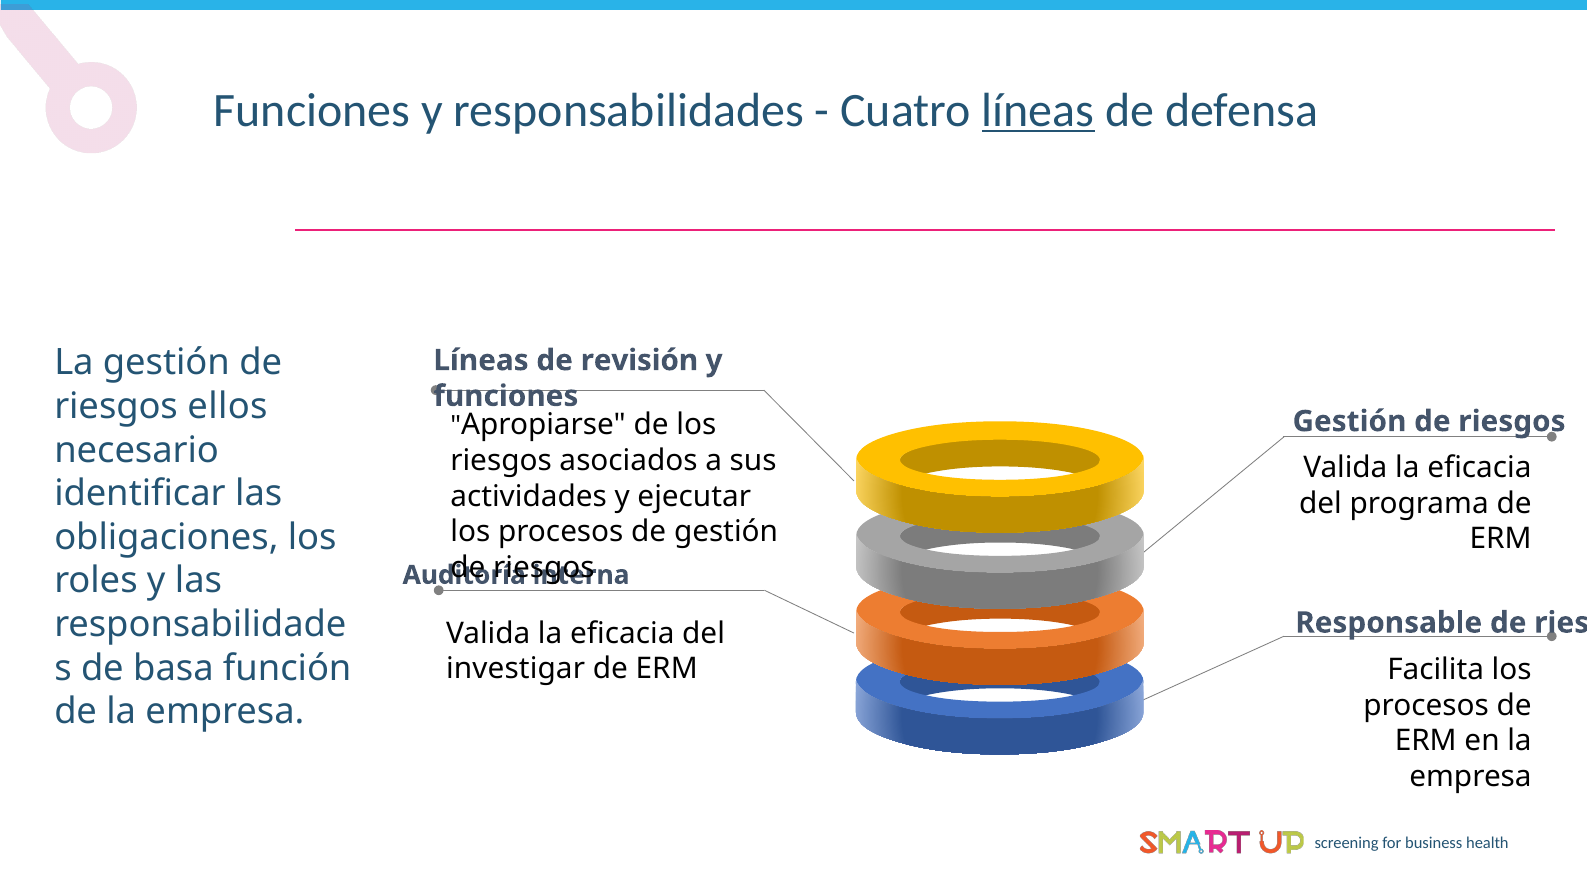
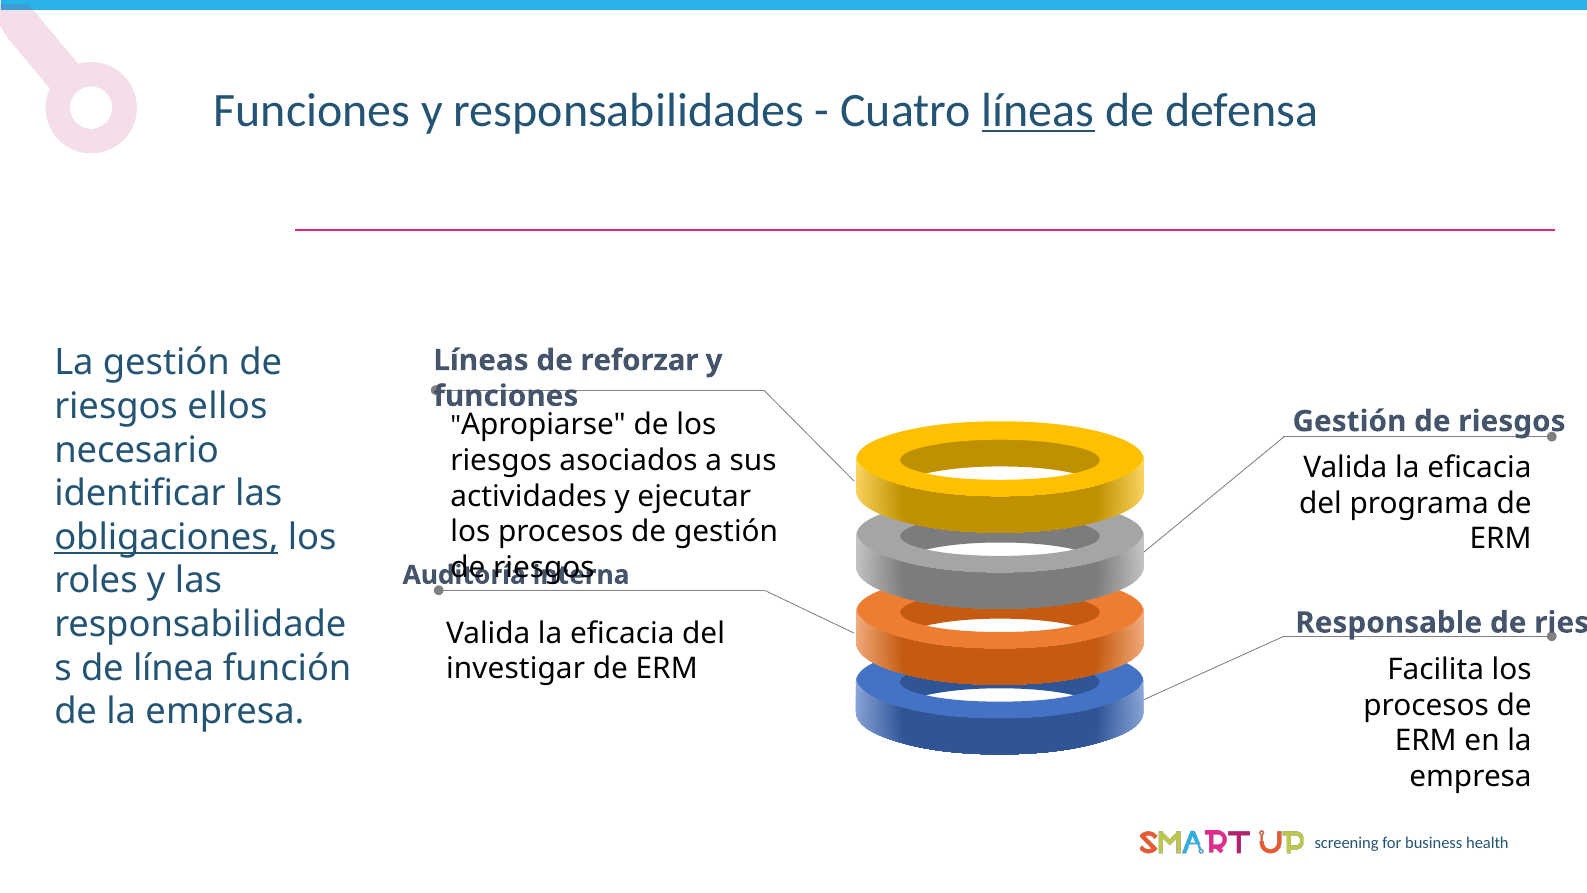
revisión: revisión -> reforzar
obligaciones underline: none -> present
basa: basa -> línea
